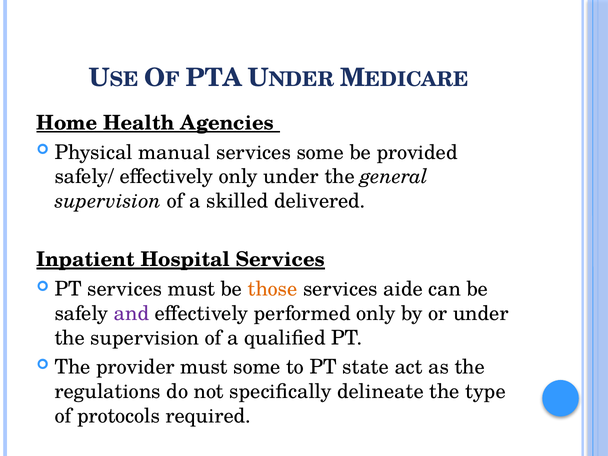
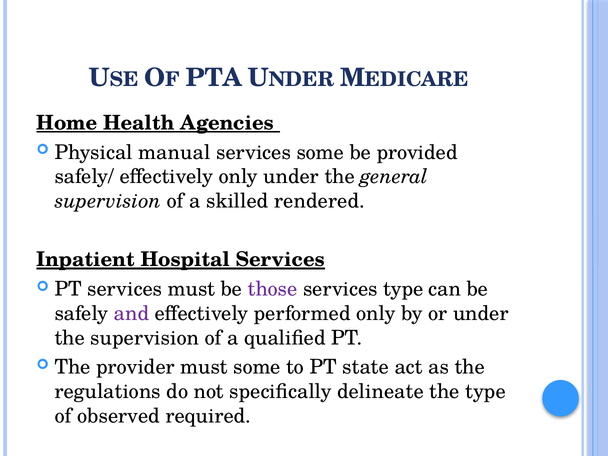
delivered: delivered -> rendered
those colour: orange -> purple
services aide: aide -> type
protocols: protocols -> observed
